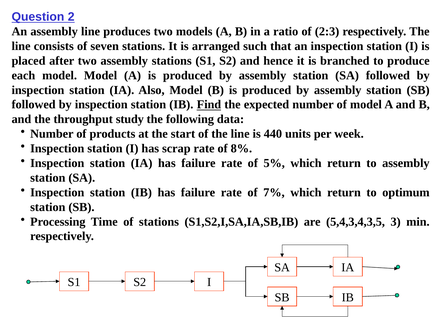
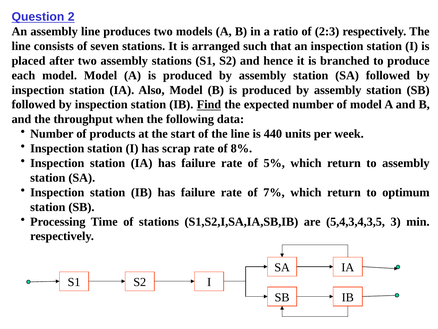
study: study -> when
